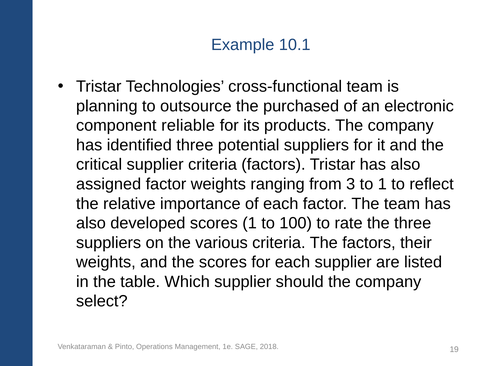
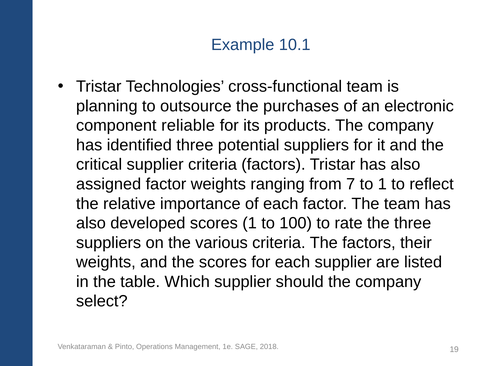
purchased: purchased -> purchases
3: 3 -> 7
